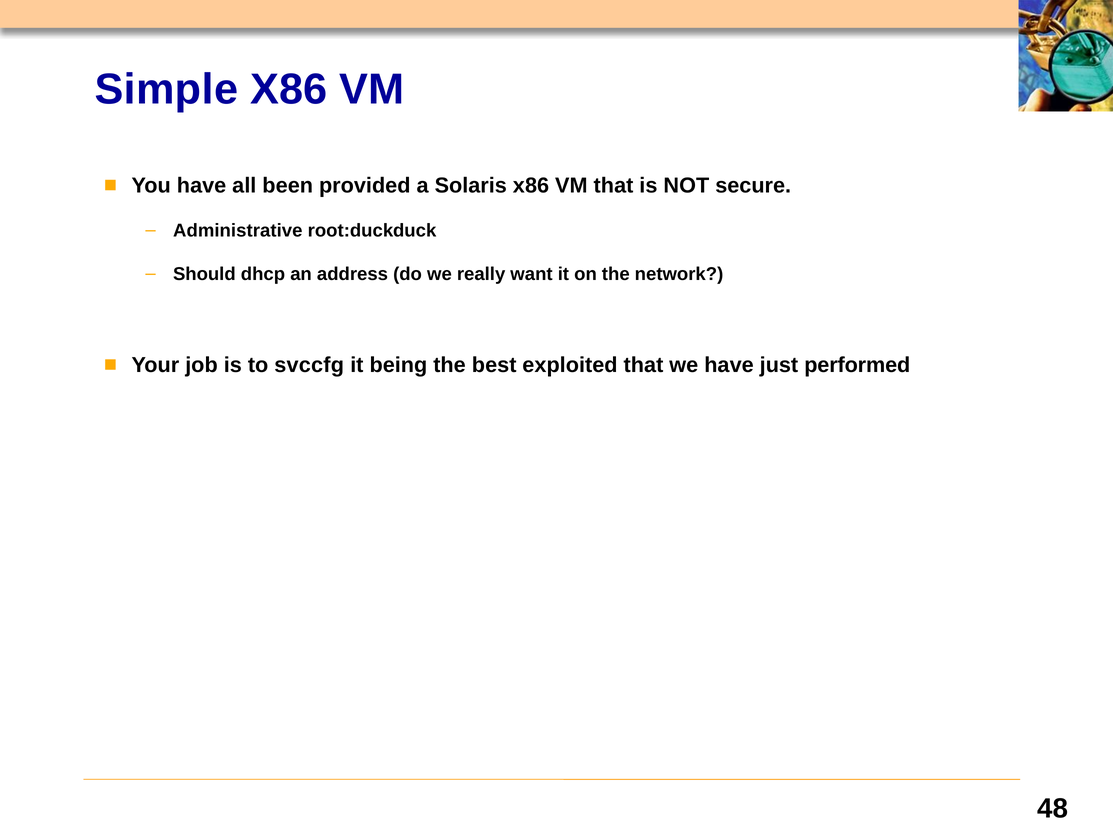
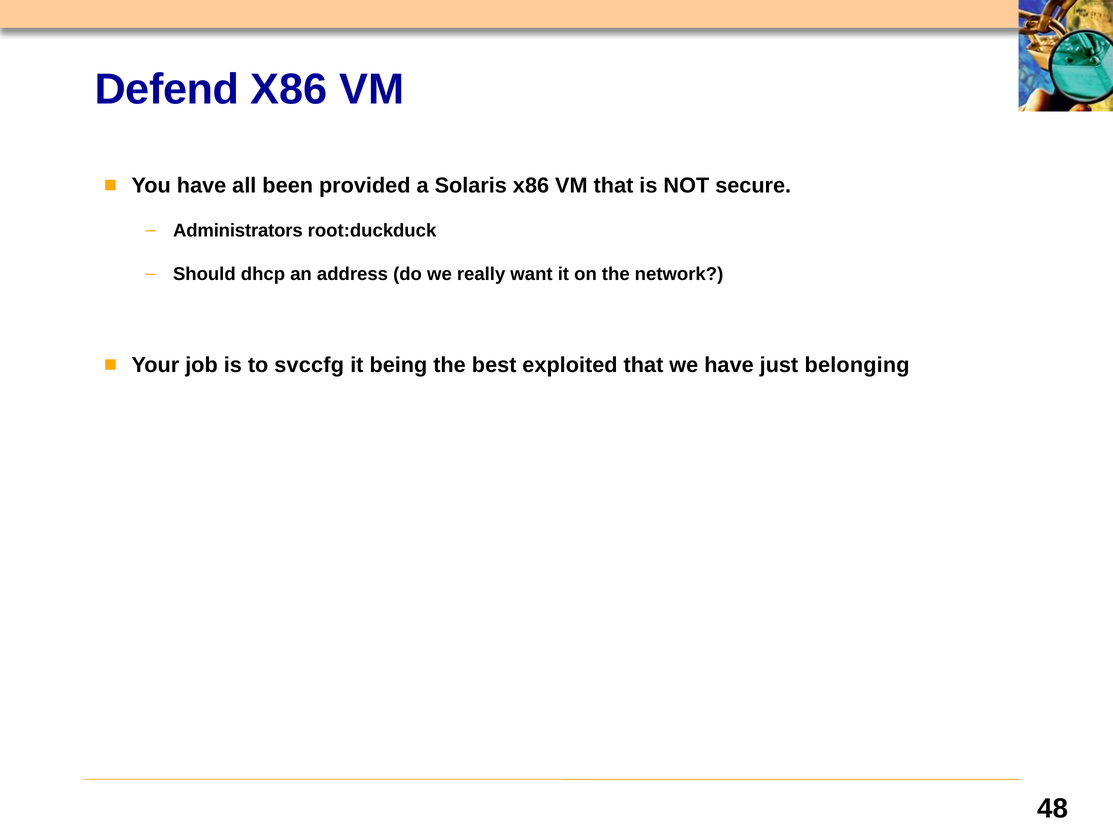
Simple: Simple -> Defend
Administrative: Administrative -> Administrators
performed: performed -> belonging
